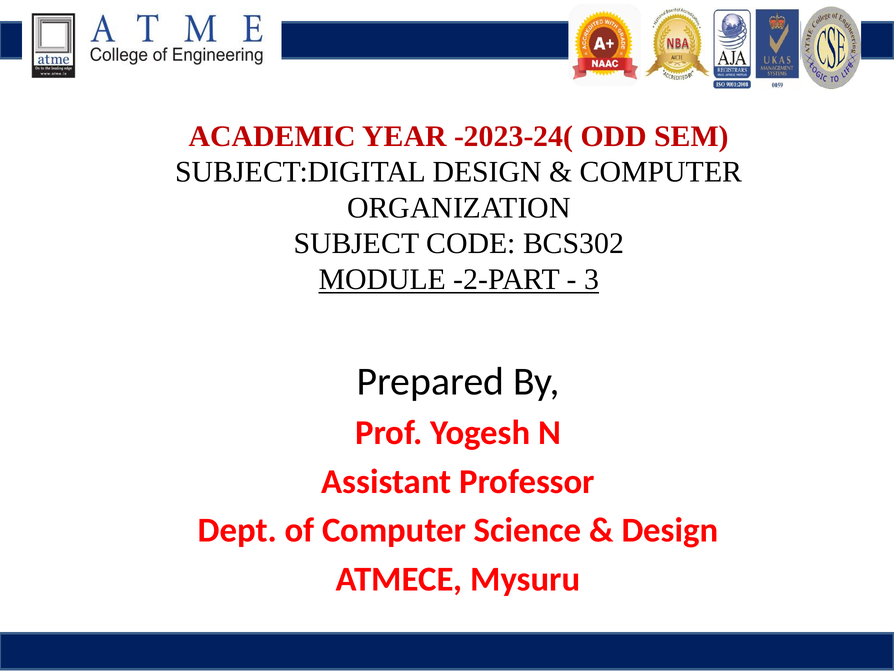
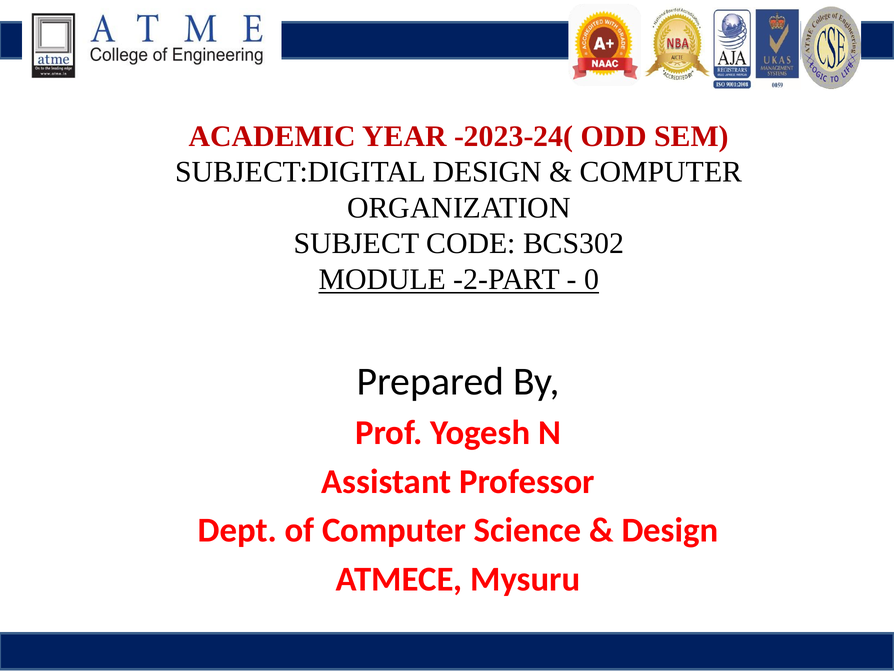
3: 3 -> 0
